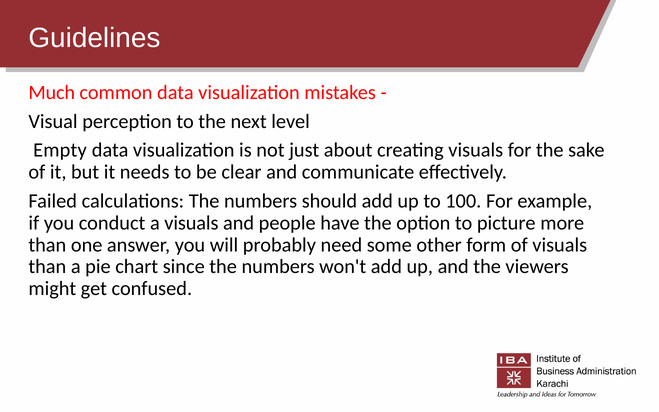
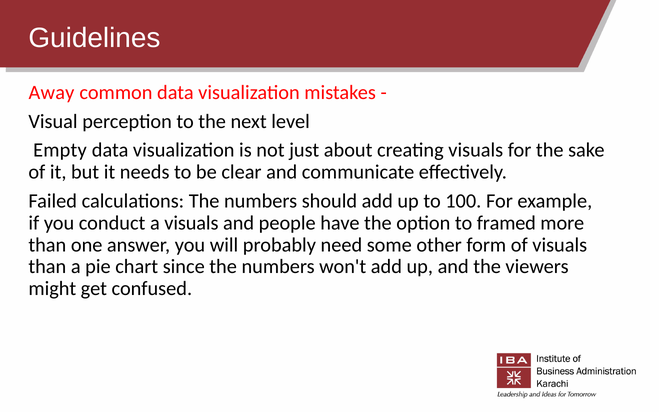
Much: Much -> Away
picture: picture -> framed
